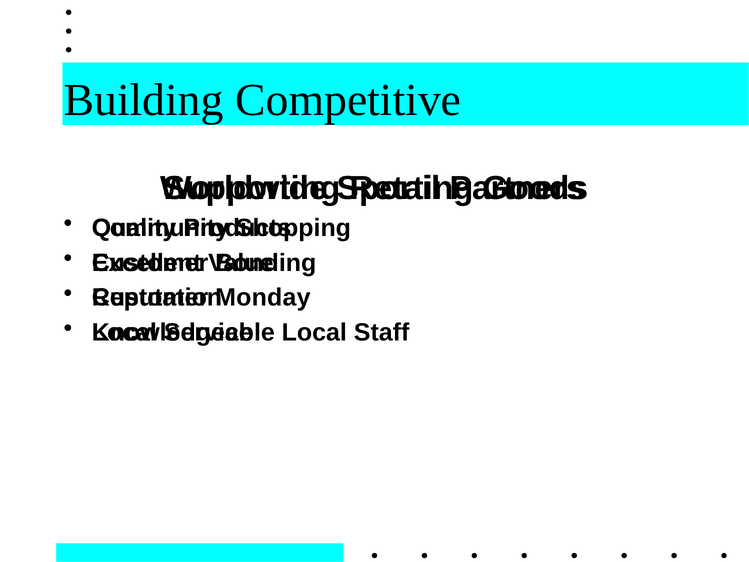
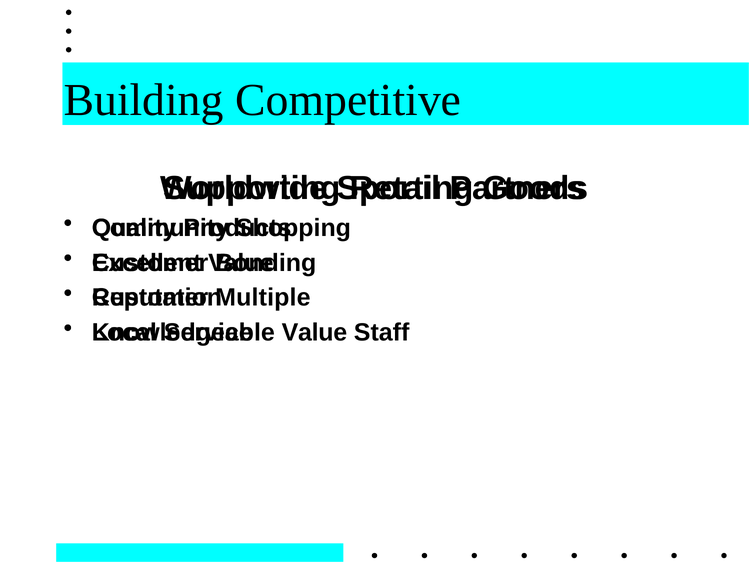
Monday: Monday -> Multiple
Local at (314, 333): Local -> Value
